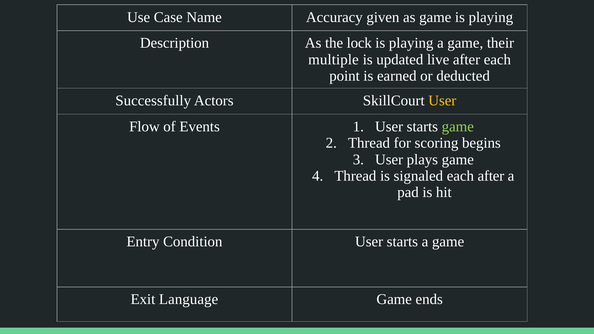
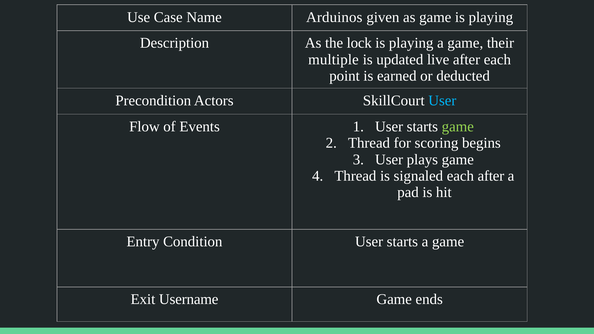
Accuracy: Accuracy -> Arduinos
Successfully: Successfully -> Precondition
User at (442, 101) colour: yellow -> light blue
Language: Language -> Username
